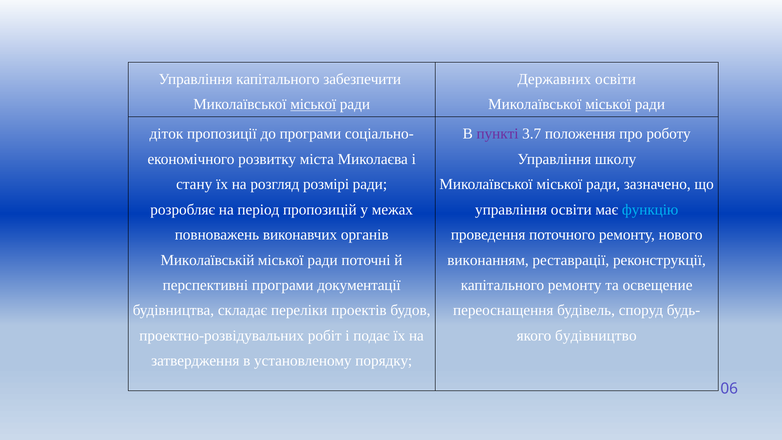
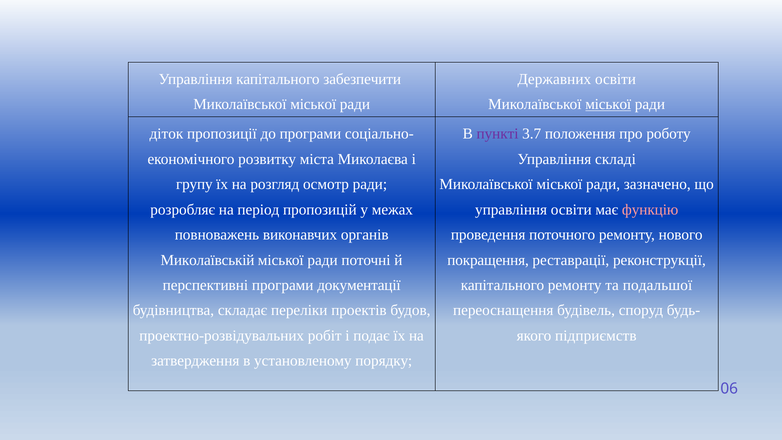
міської at (313, 104) underline: present -> none
школу: школу -> складі
стану: стану -> групу
розмірі: розмірі -> осмотр
функцію colour: light blue -> pink
виконанням: виконанням -> покращення
освещение: освещение -> подальшої
будівництво: будівництво -> підприємств
